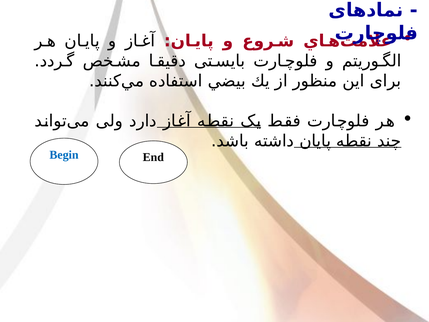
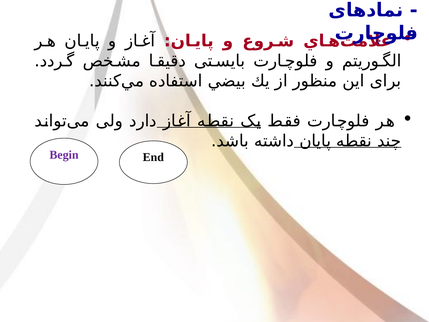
Begin colour: blue -> purple
